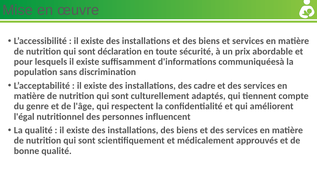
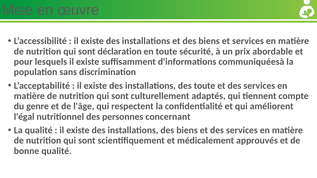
des cadre: cadre -> toute
influencent: influencent -> concernant
